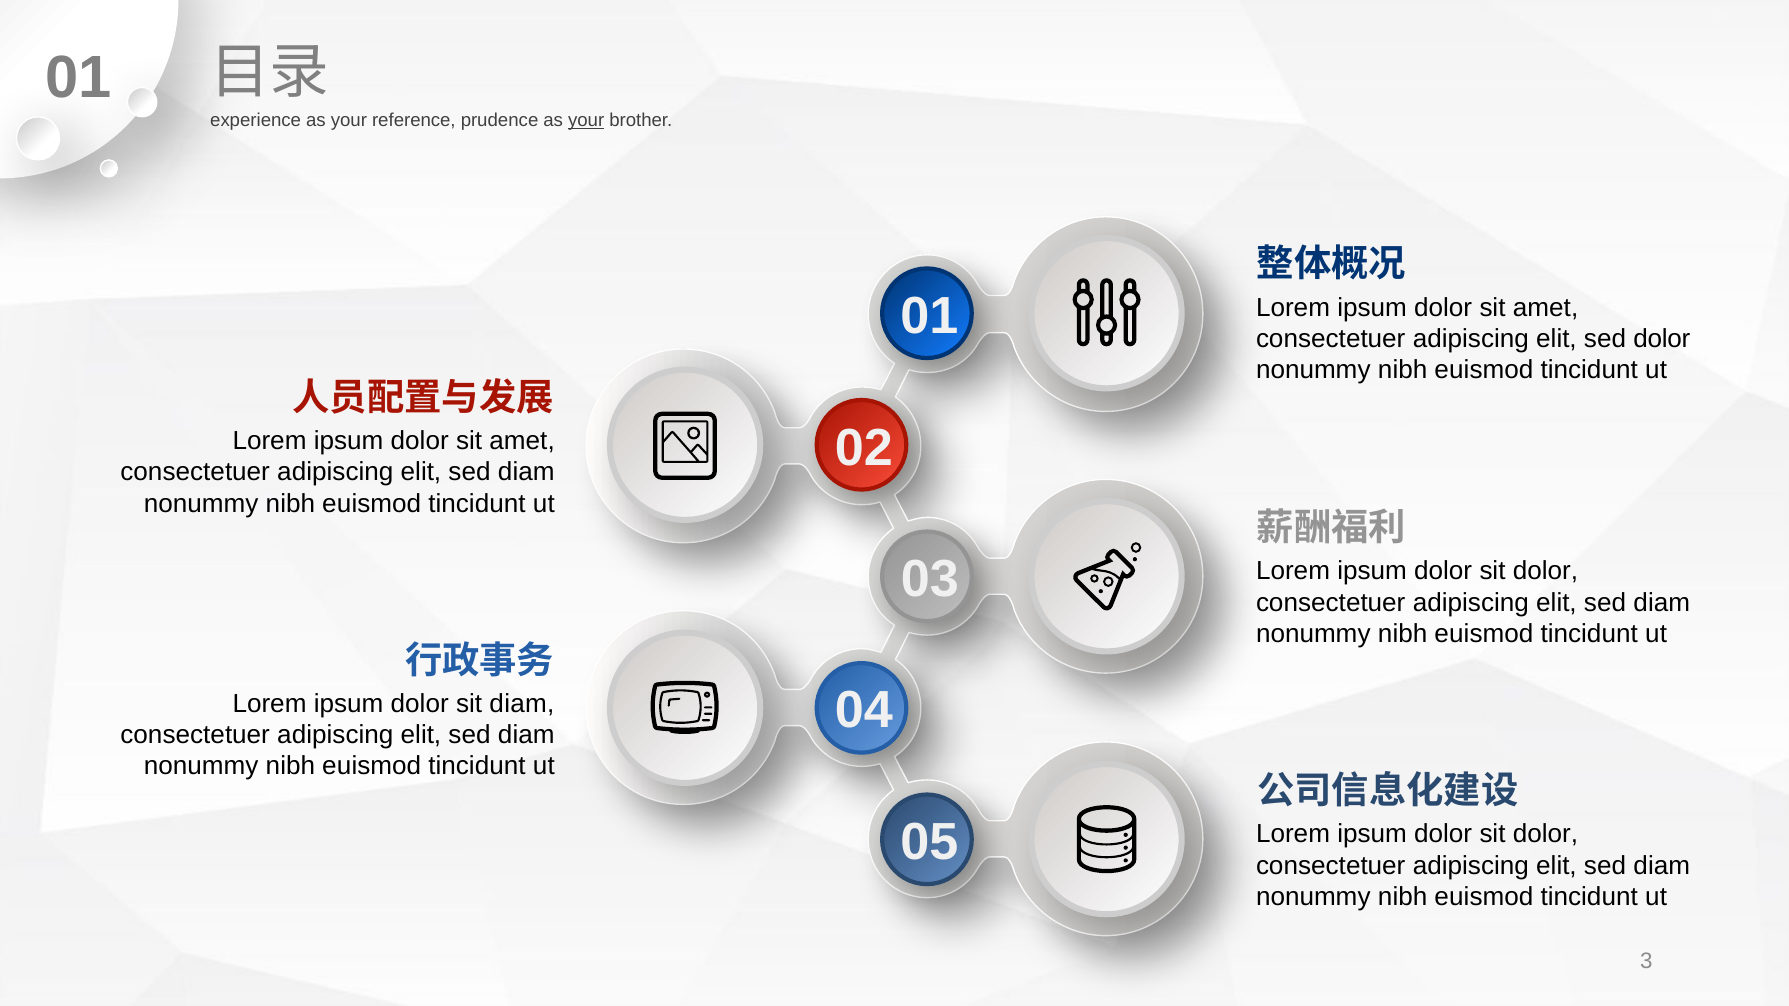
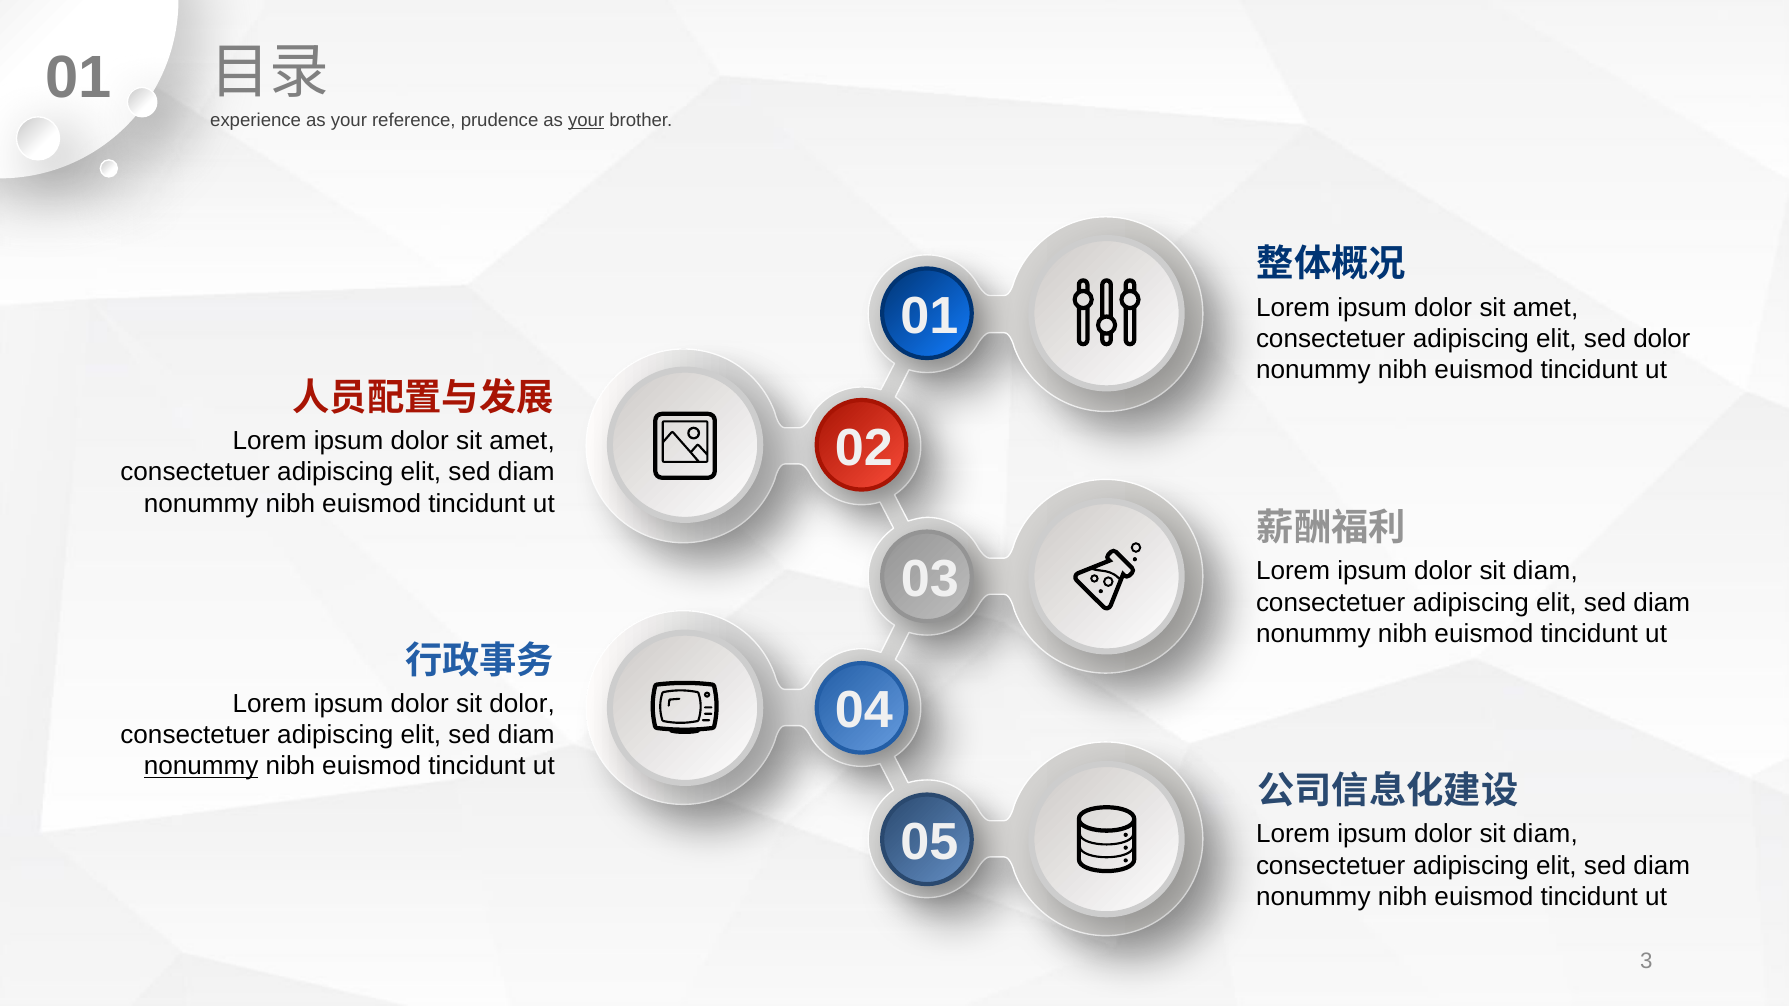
dolor at (1545, 572): dolor -> diam
sit diam: diam -> dolor
nonummy at (201, 766) underline: none -> present
dolor at (1545, 835): dolor -> diam
